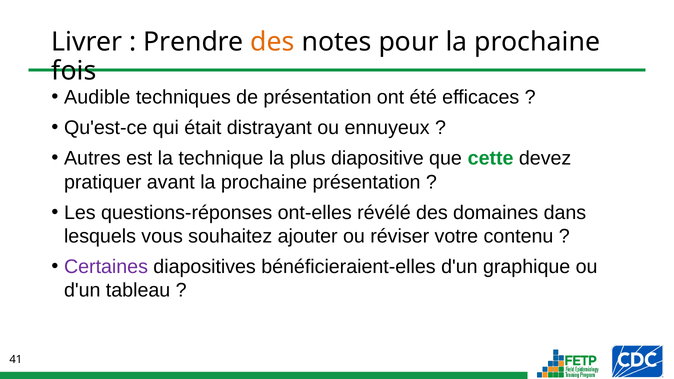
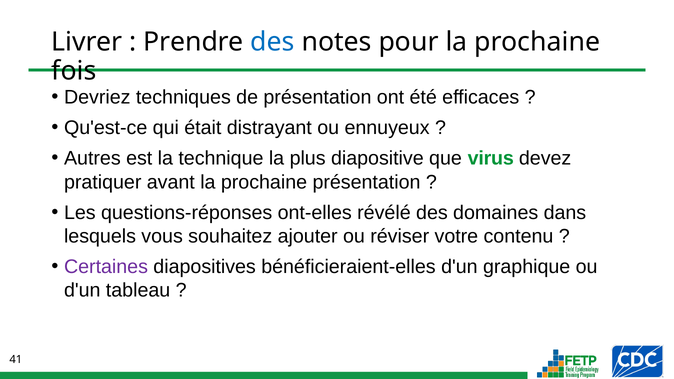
des at (273, 42) colour: orange -> blue
Audible: Audible -> Devriez
cette: cette -> virus
